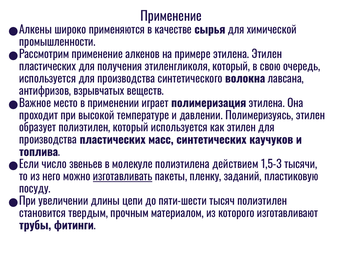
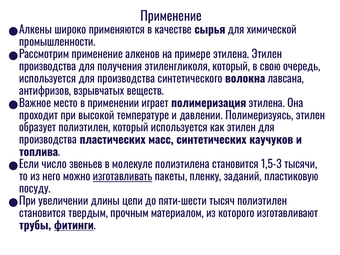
пластических at (48, 67): пластических -> производства
полиэтилена действием: действием -> становится
фитинги underline: none -> present
